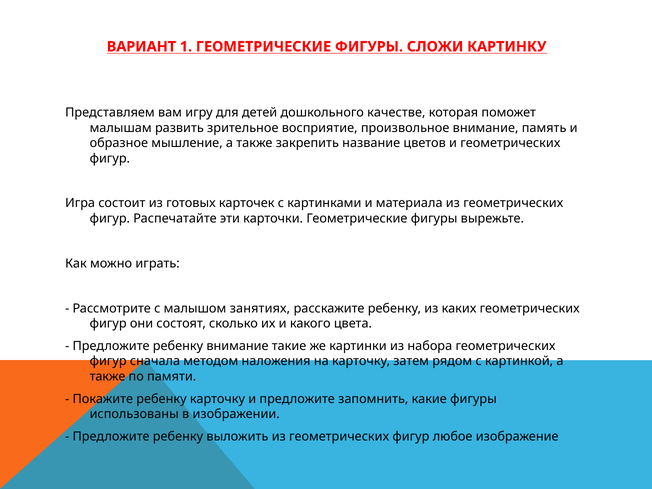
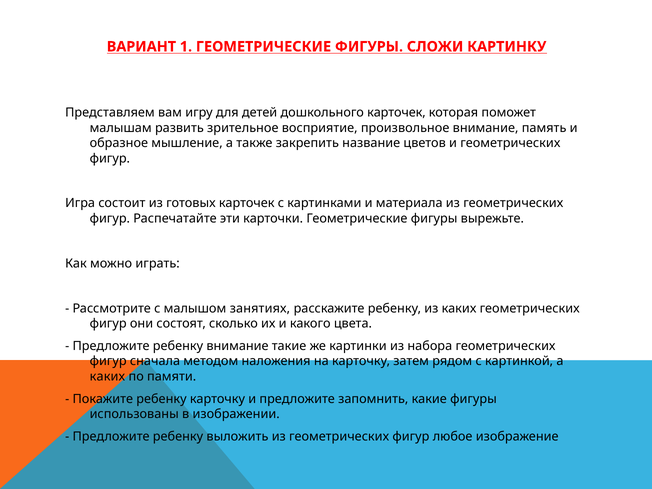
дошкольного качестве: качестве -> карточек
также at (108, 376): также -> каких
